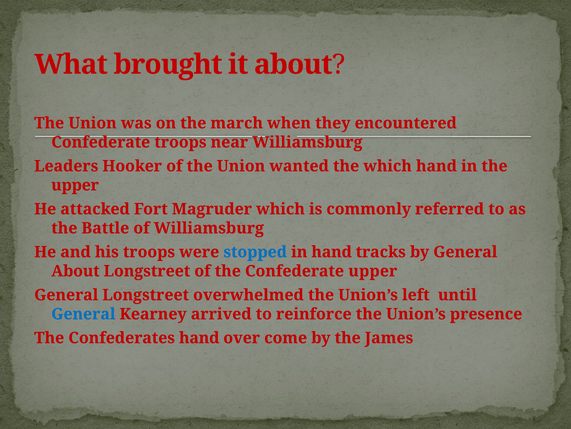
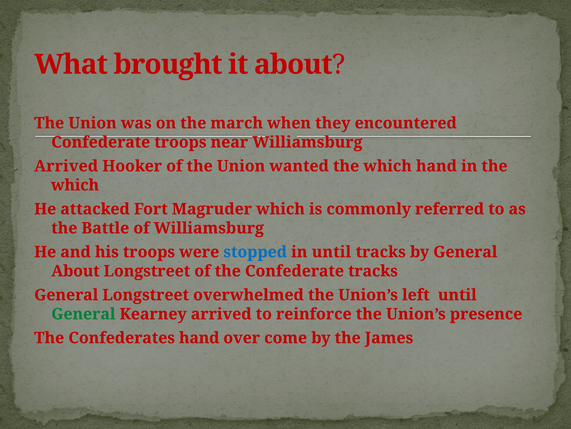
Leaders at (66, 166): Leaders -> Arrived
upper at (75, 185): upper -> which
in hand: hand -> until
Confederate upper: upper -> tracks
General at (83, 314) colour: blue -> green
